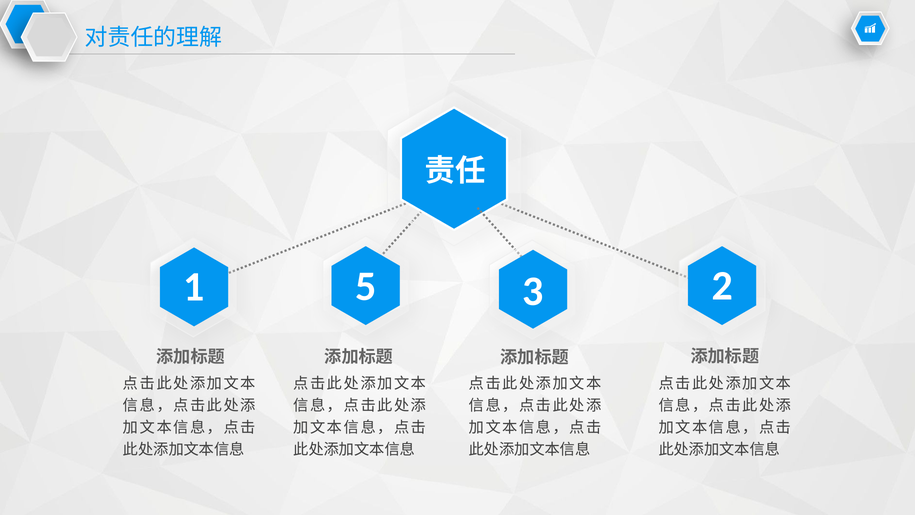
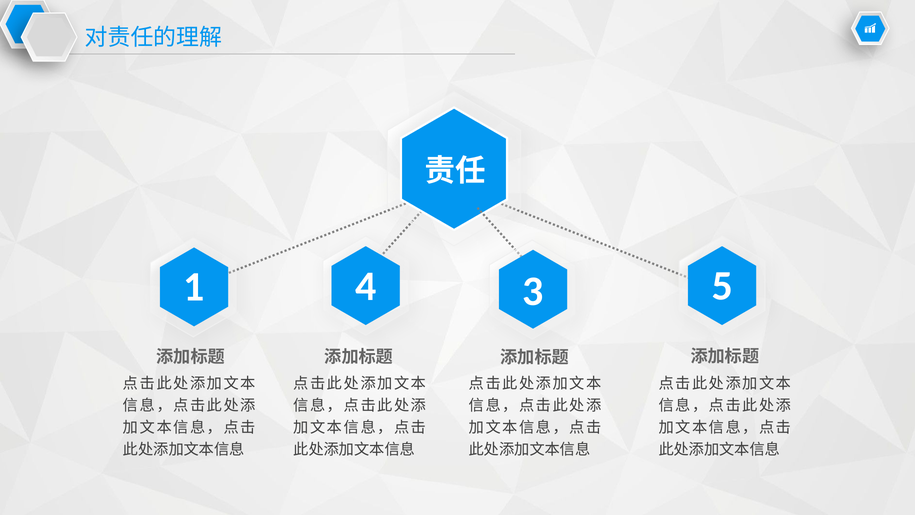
5: 5 -> 4
2: 2 -> 5
